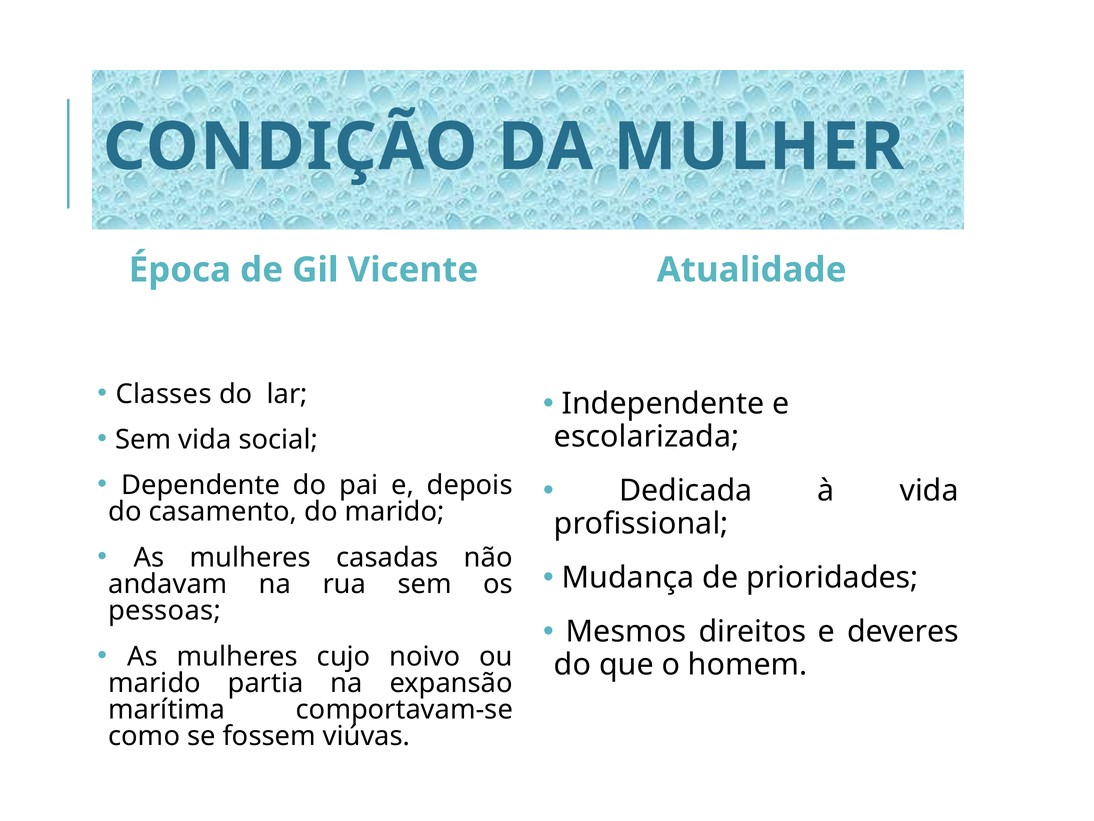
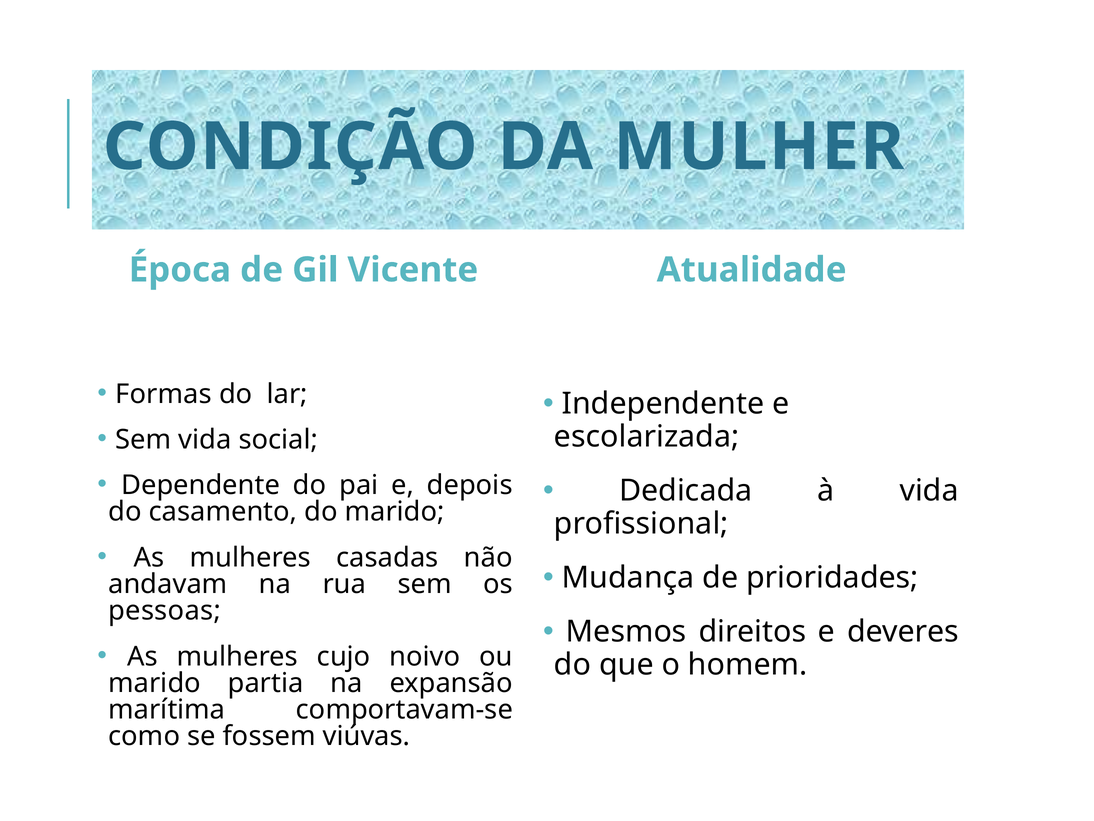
Classes: Classes -> Formas
